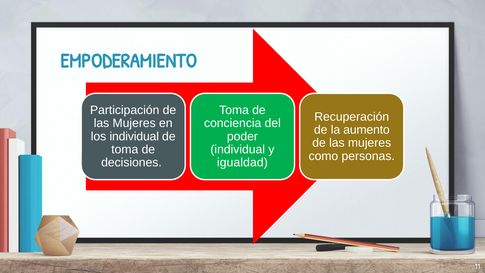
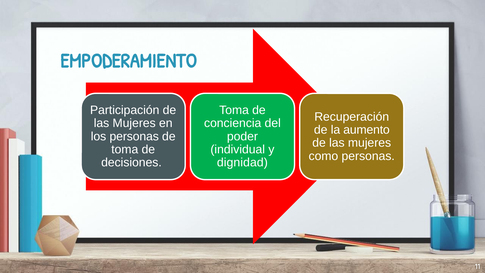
los individual: individual -> personas
igualdad: igualdad -> dignidad
